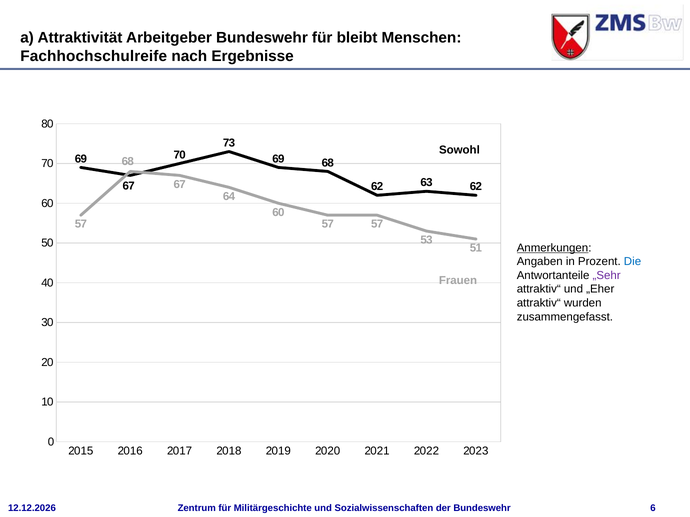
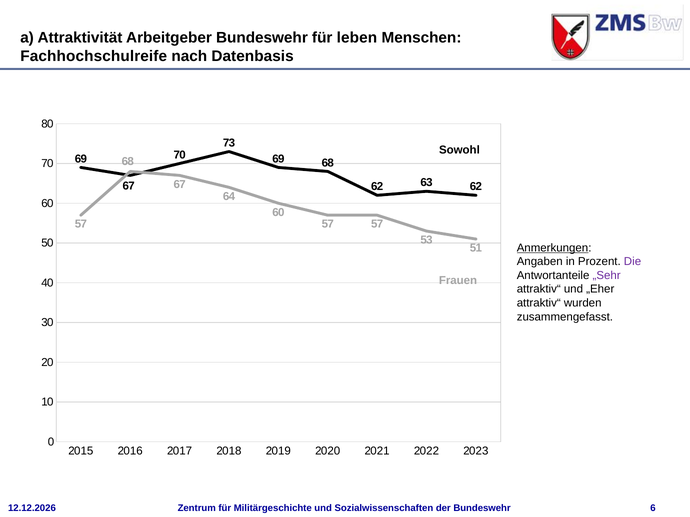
bleibt: bleibt -> leben
Ergebnisse: Ergebnisse -> Datenbasis
Die colour: blue -> purple
